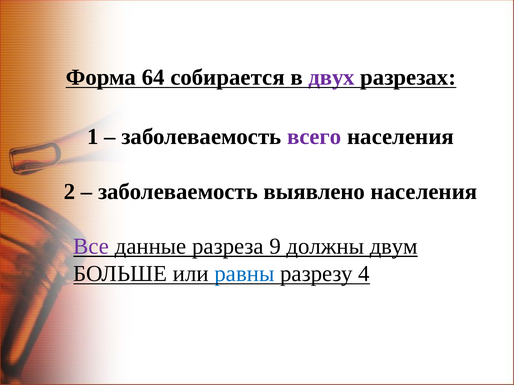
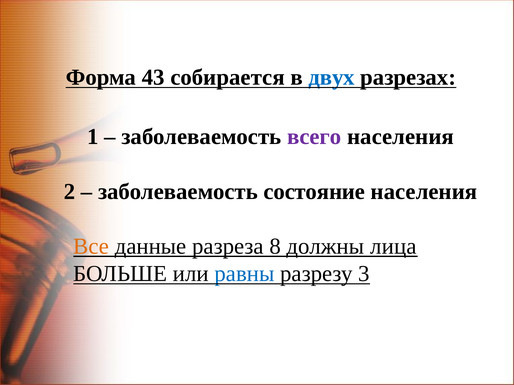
64: 64 -> 43
двух colour: purple -> blue
выявлено: выявлено -> состояние
Все colour: purple -> orange
9: 9 -> 8
двум: двум -> лица
4: 4 -> 3
